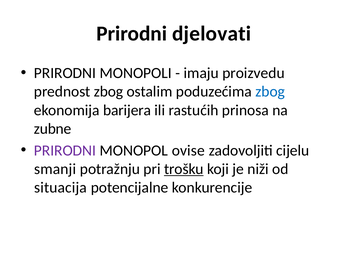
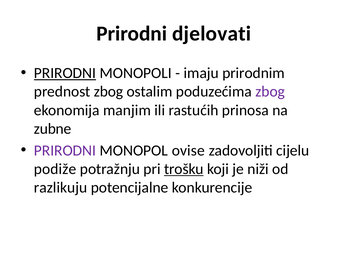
PRIRODNI at (65, 73) underline: none -> present
proizvedu: proizvedu -> prirodnim
zbog at (270, 92) colour: blue -> purple
barijera: barijera -> manjim
smanji: smanji -> podiže
situacija: situacija -> razlikuju
